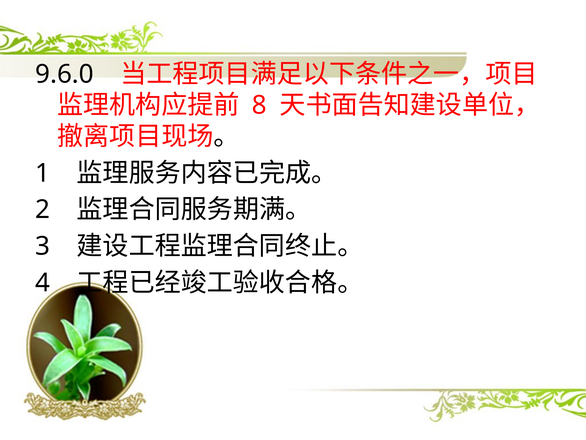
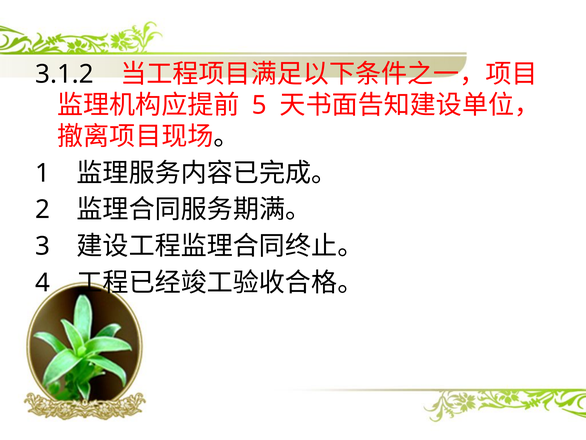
9.6.0: 9.6.0 -> 3.1.2
8: 8 -> 5
